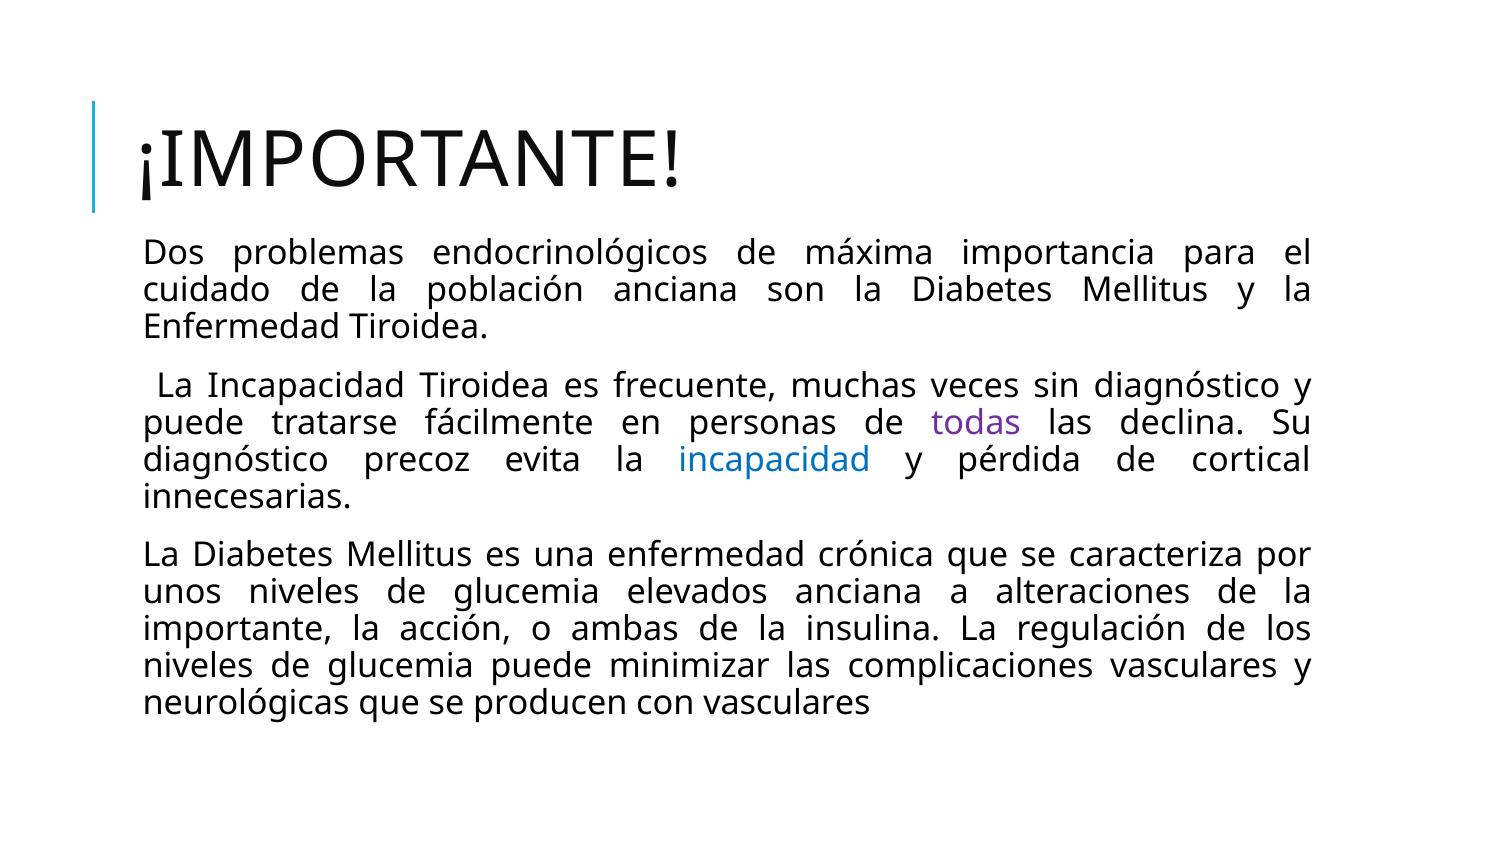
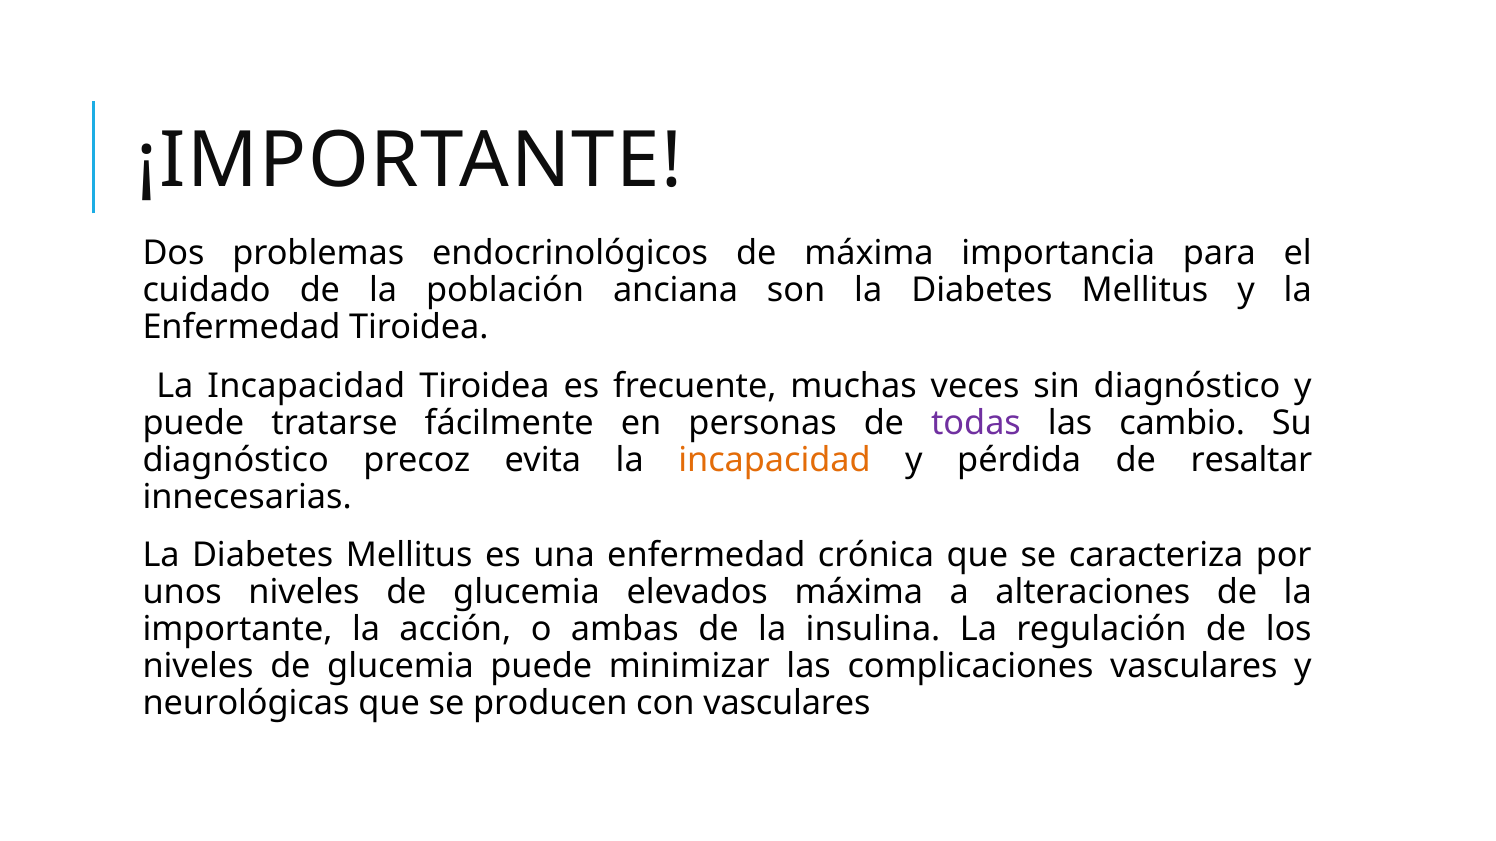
declina: declina -> cambio
incapacidad at (774, 460) colour: blue -> orange
cortical: cortical -> resaltar
elevados anciana: anciana -> máxima
